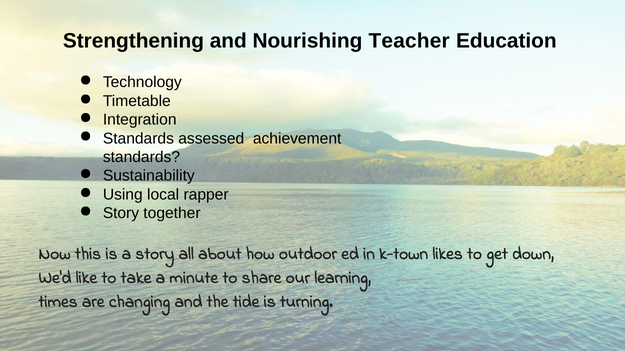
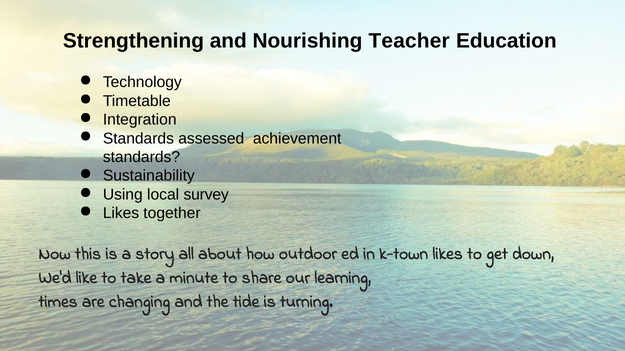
rapper: rapper -> survey
Story at (121, 214): Story -> Likes
